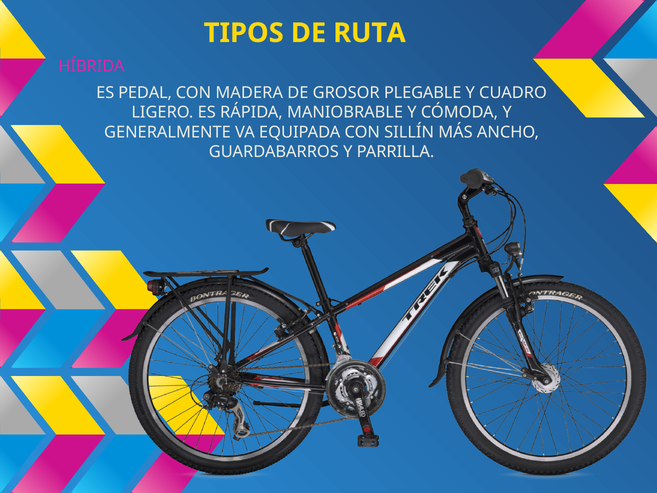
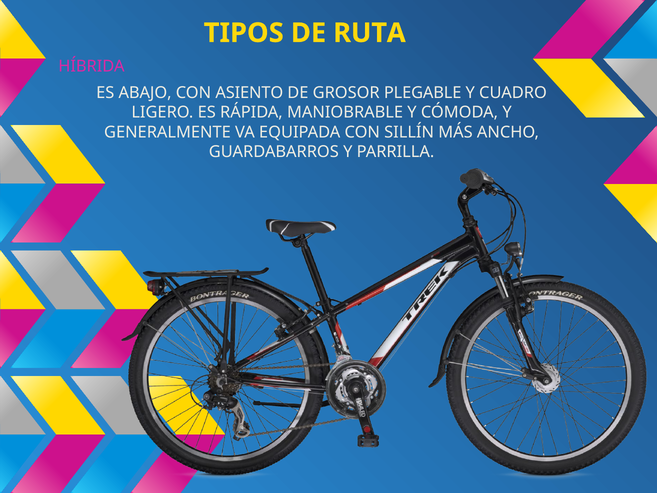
PEDAL: PEDAL -> ABAJO
MADERA: MADERA -> ASIENTO
